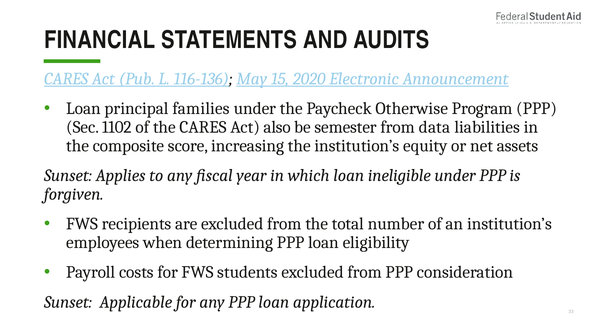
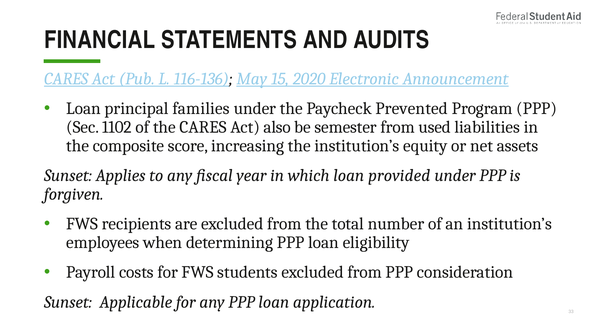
Otherwise: Otherwise -> Prevented
data: data -> used
ineligible: ineligible -> provided
